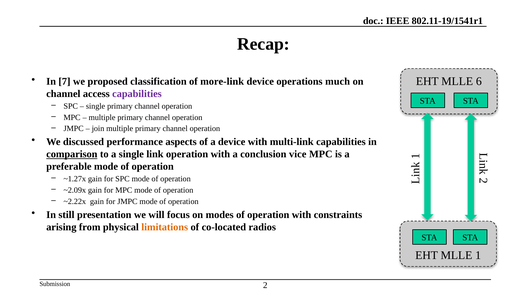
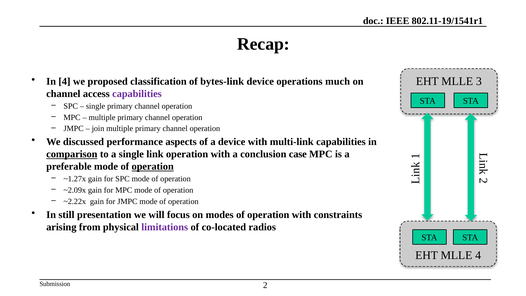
6: 6 -> 3
In 7: 7 -> 4
more-link: more-link -> bytes-link
vice: vice -> case
operation at (153, 166) underline: none -> present
limitations colour: orange -> purple
MLLE 1: 1 -> 4
